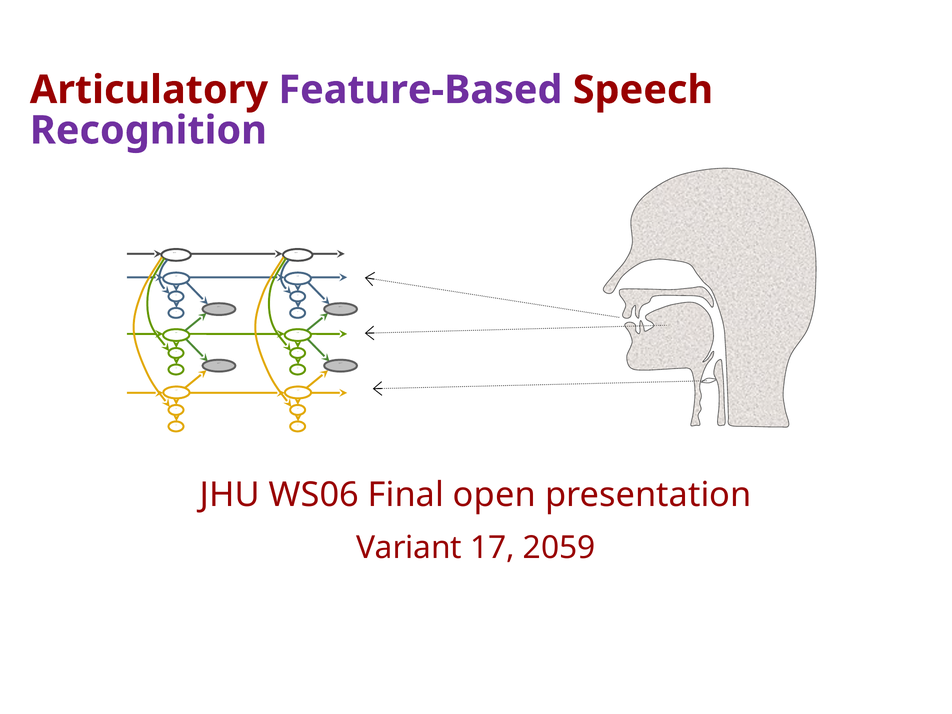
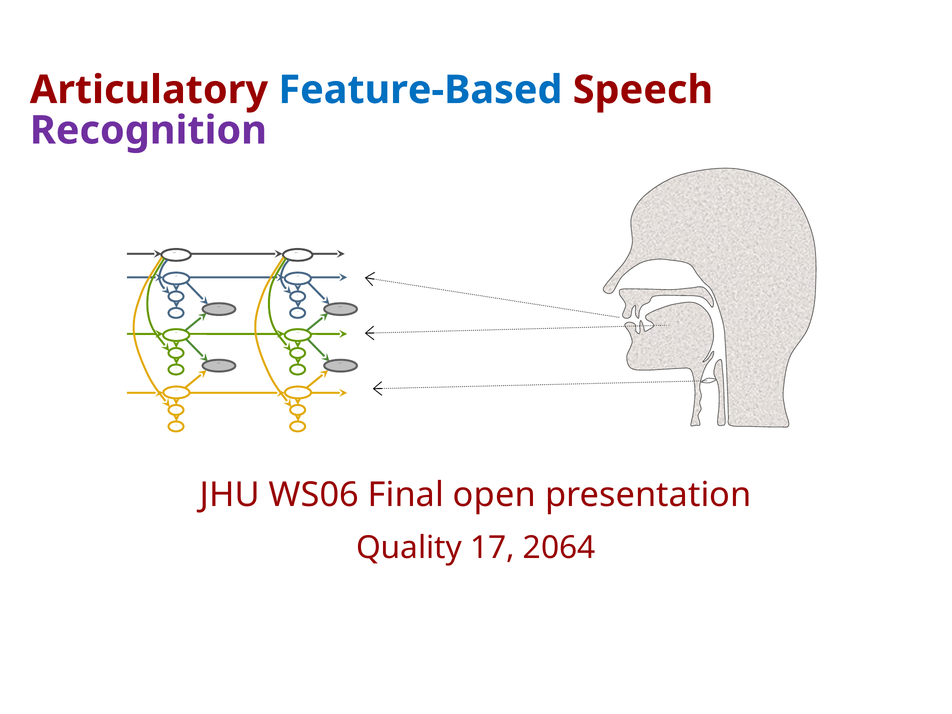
Feature-Based colour: purple -> blue
Variant: Variant -> Quality
2059: 2059 -> 2064
